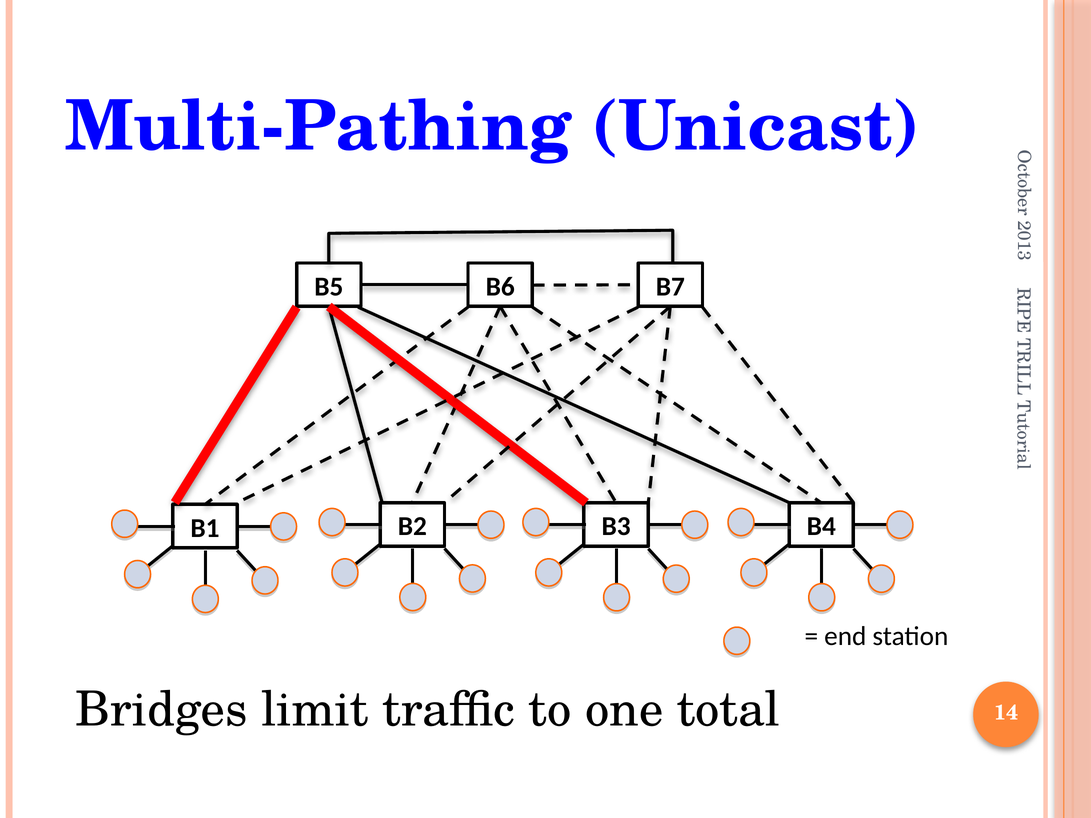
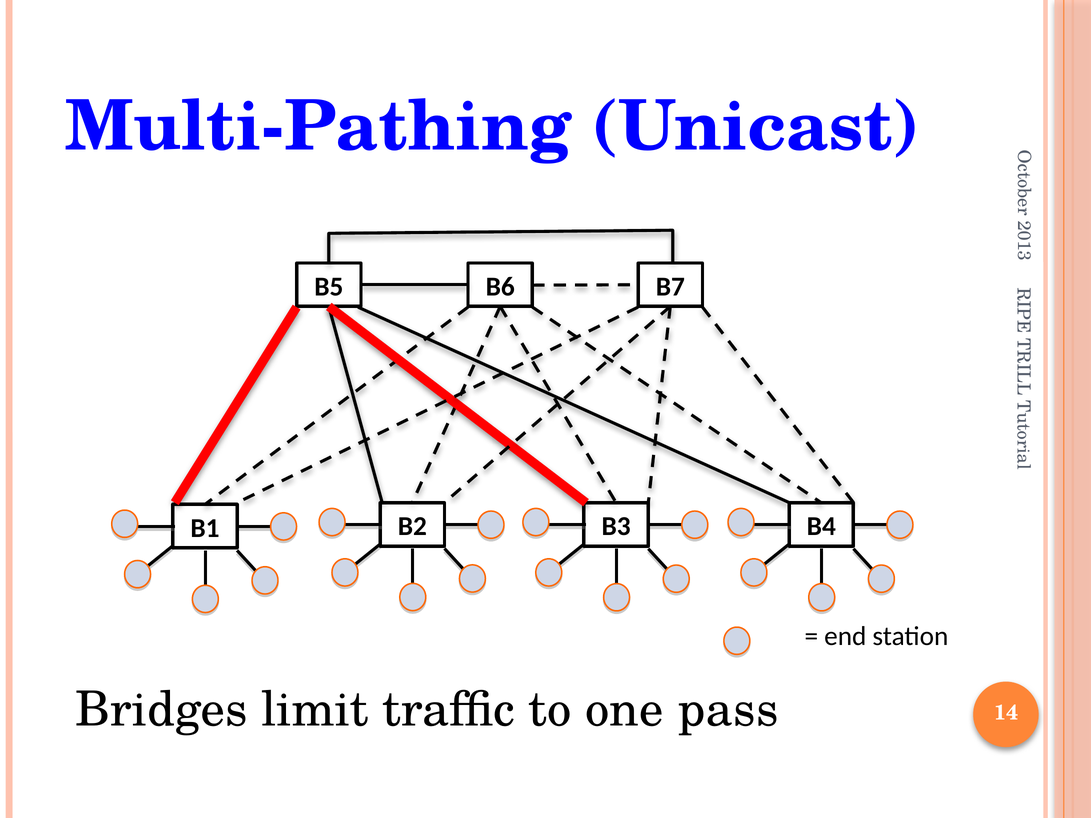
total: total -> pass
